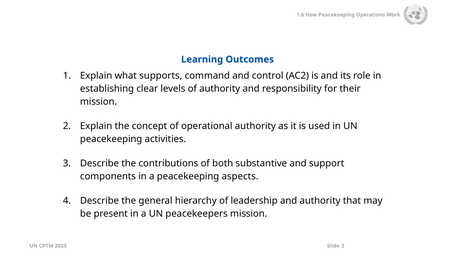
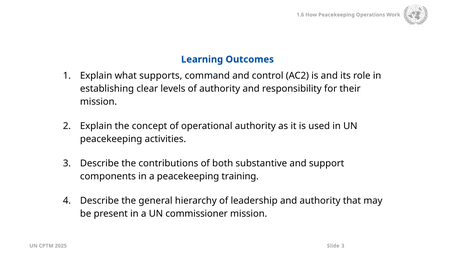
aspects: aspects -> training
peacekeepers: peacekeepers -> commissioner
